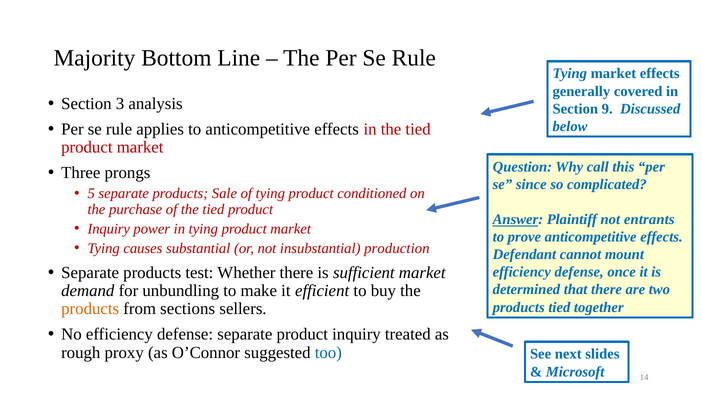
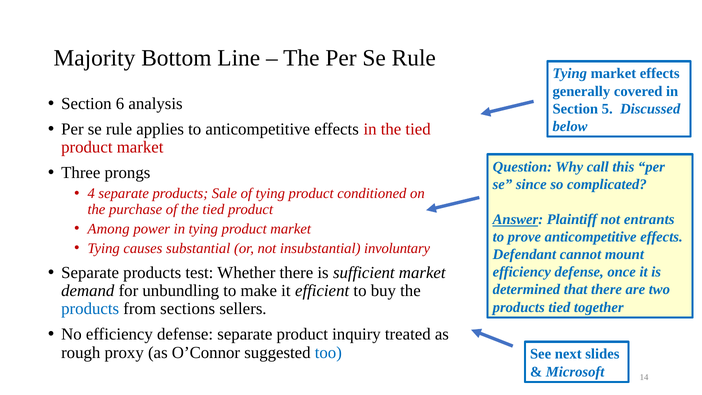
3: 3 -> 6
9: 9 -> 5
5: 5 -> 4
Inquiry at (109, 229): Inquiry -> Among
production: production -> involuntary
products at (90, 309) colour: orange -> blue
